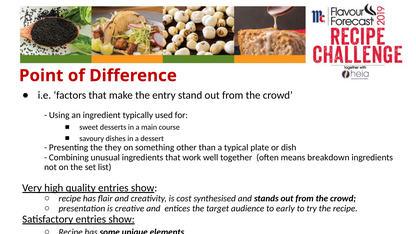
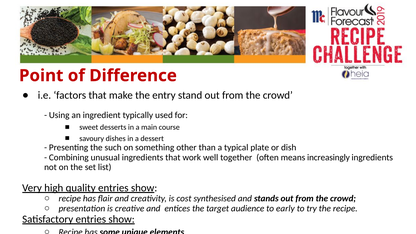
they: they -> such
breakdown: breakdown -> increasingly
